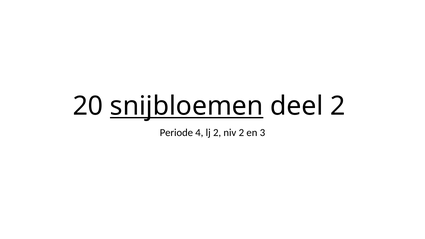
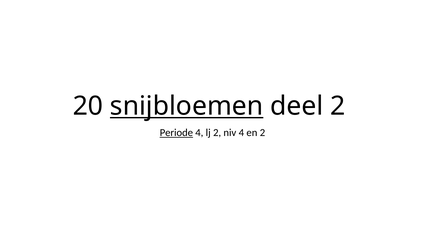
Periode underline: none -> present
niv 2: 2 -> 4
en 3: 3 -> 2
